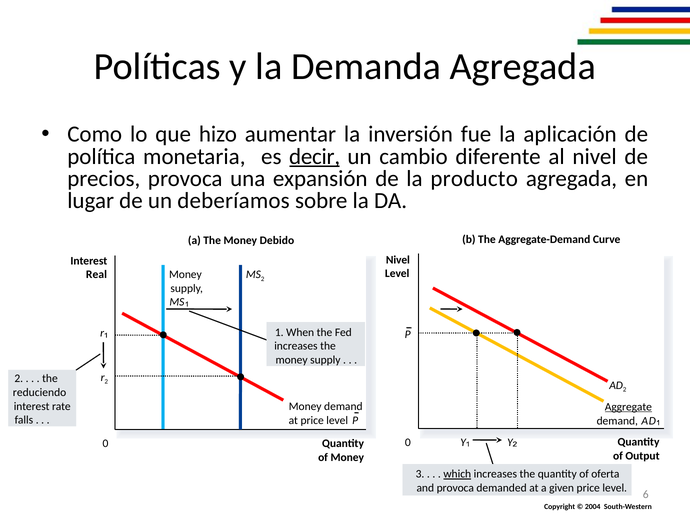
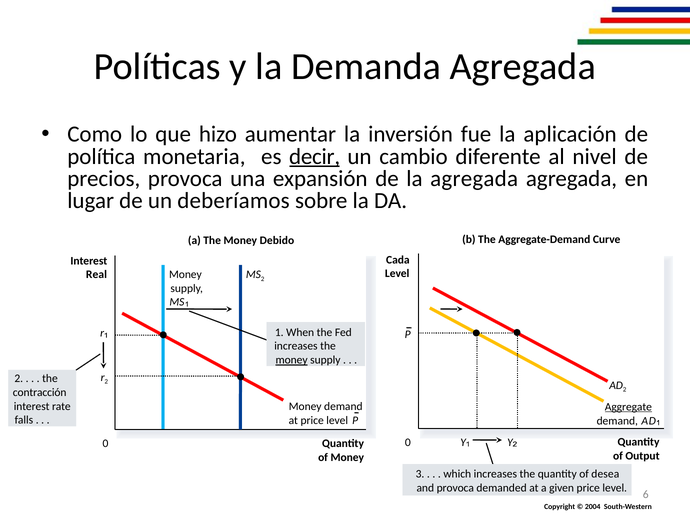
la producto: producto -> agregada
Nivel at (398, 259): Nivel -> Cada
money at (292, 360) underline: none -> present
reduciendo: reduciendo -> contracción
which underline: present -> none
oferta: oferta -> desea
